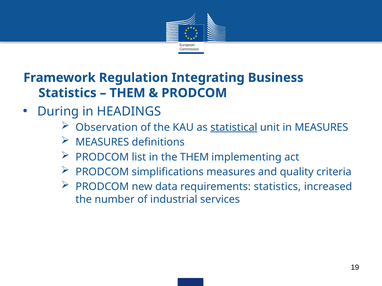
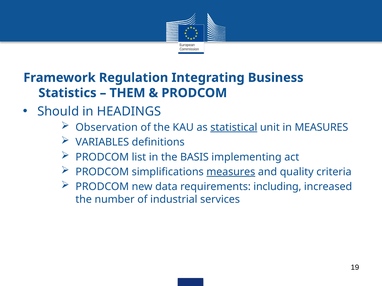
During: During -> Should
MEASURES at (102, 142): MEASURES -> VARIABLES
the THEM: THEM -> BASIS
measures at (231, 172) underline: none -> present
requirements statistics: statistics -> including
